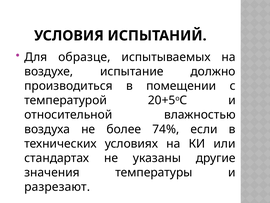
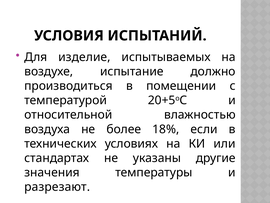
образце: образце -> изделие
74%: 74% -> 18%
